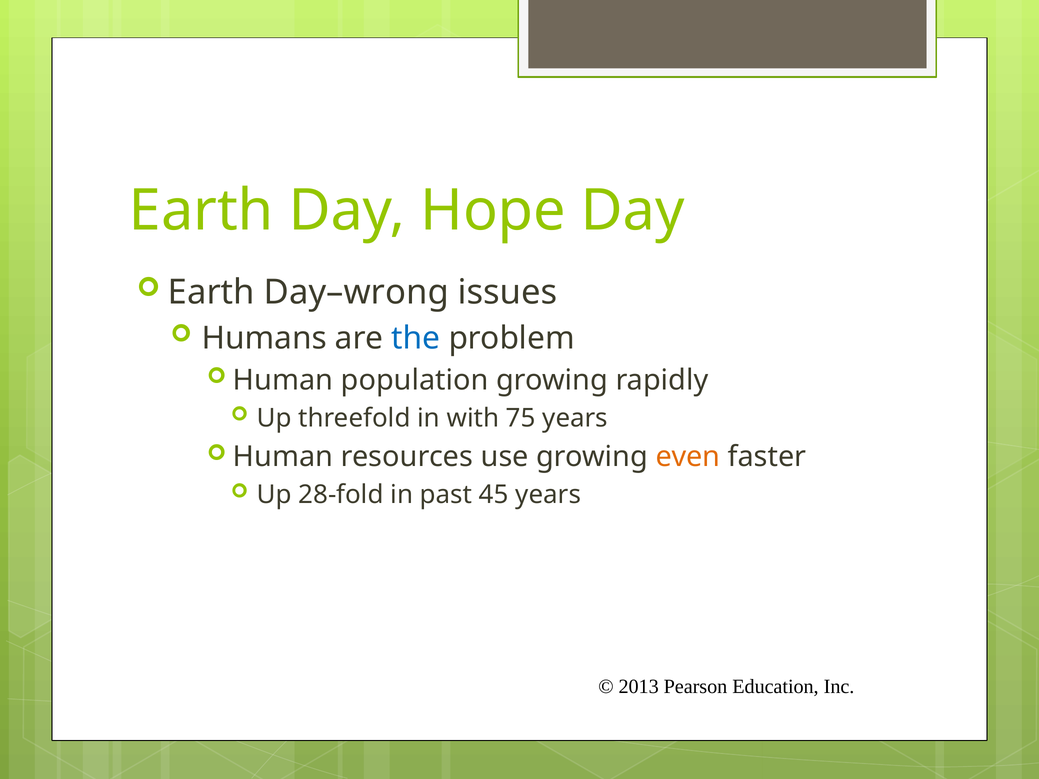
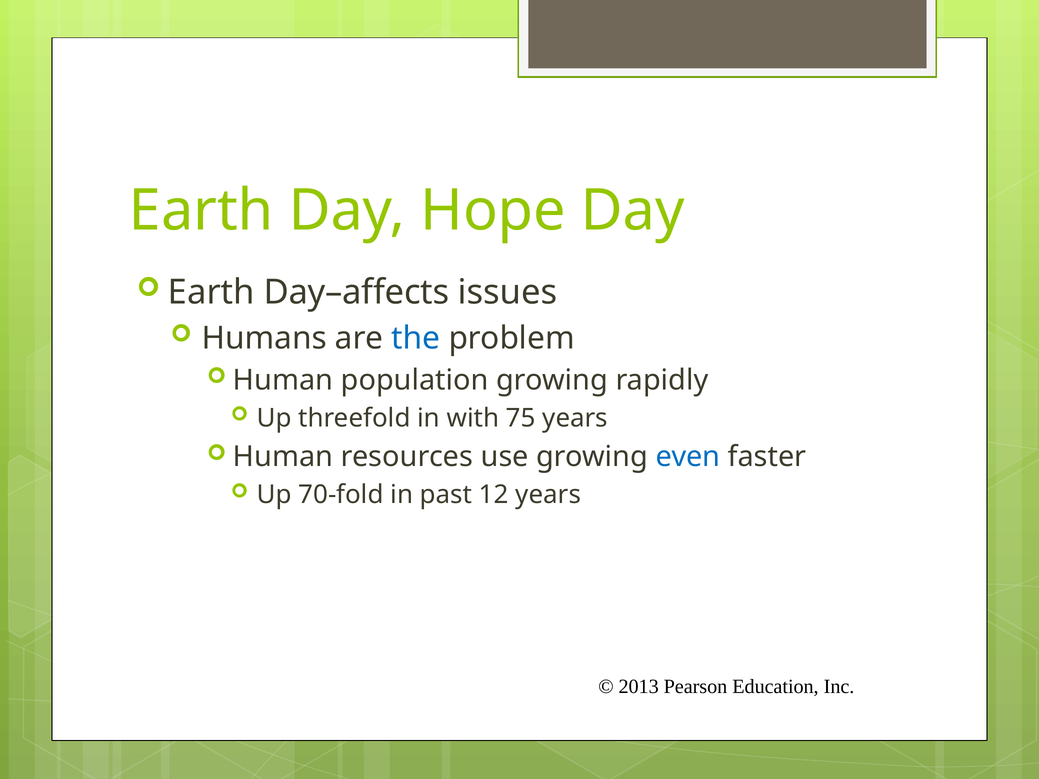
Day–wrong: Day–wrong -> Day–affects
even colour: orange -> blue
28-fold: 28-fold -> 70-fold
45: 45 -> 12
